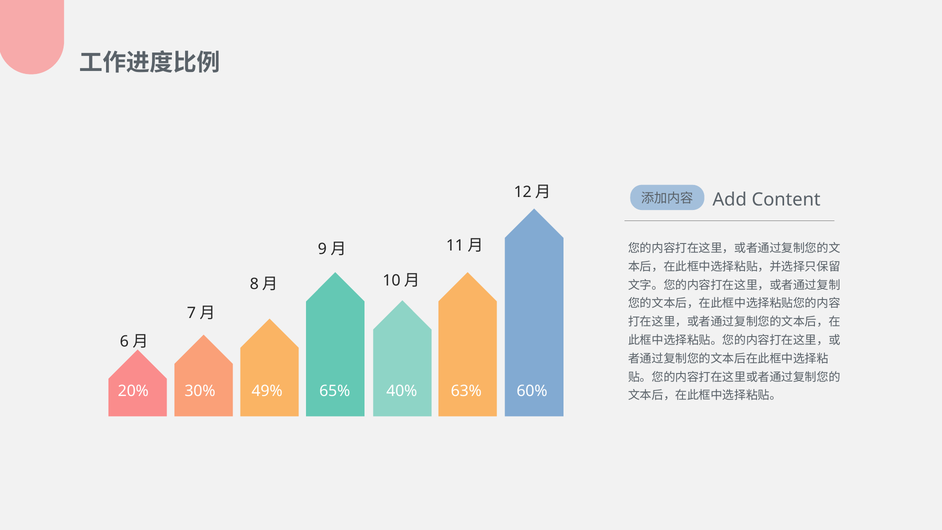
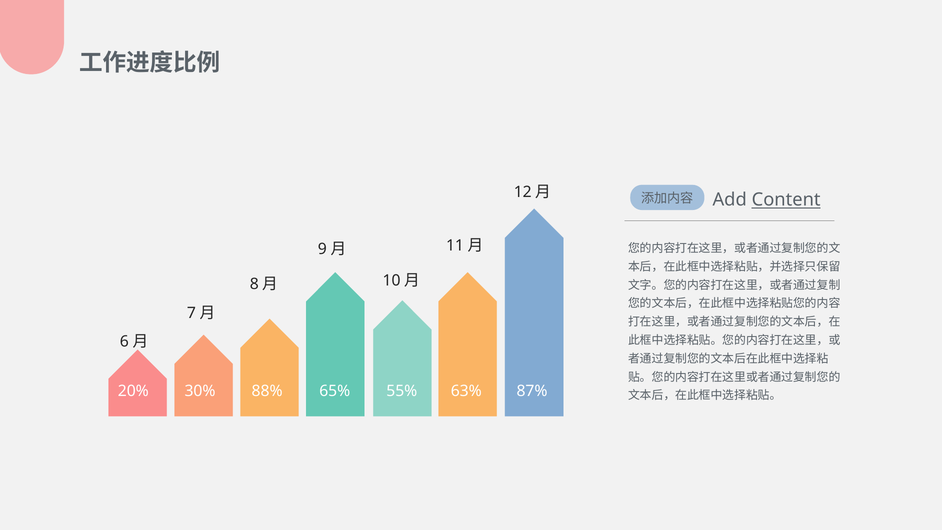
Content underline: none -> present
49%: 49% -> 88%
40%: 40% -> 55%
60%: 60% -> 87%
